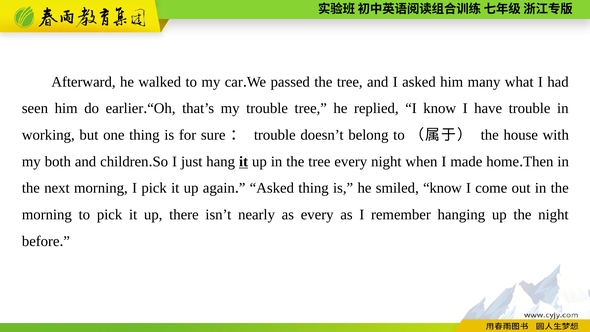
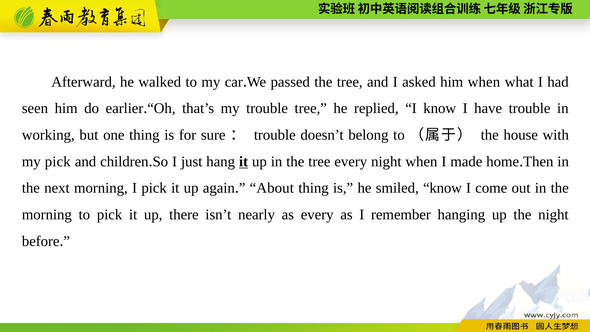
him many: many -> when
my both: both -> pick
Asked at (272, 188): Asked -> About
